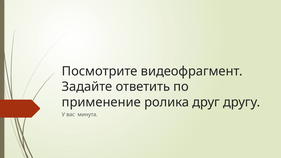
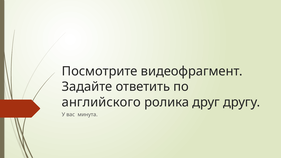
применение: применение -> английского
